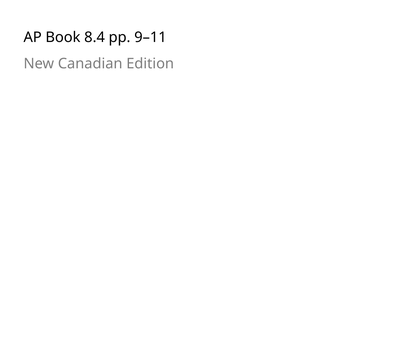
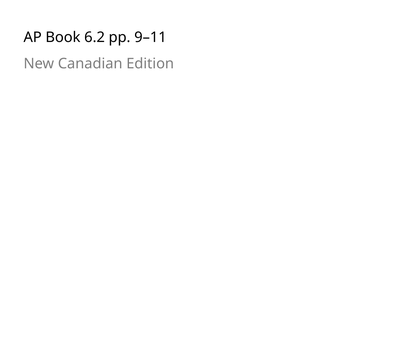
8.4: 8.4 -> 6.2
